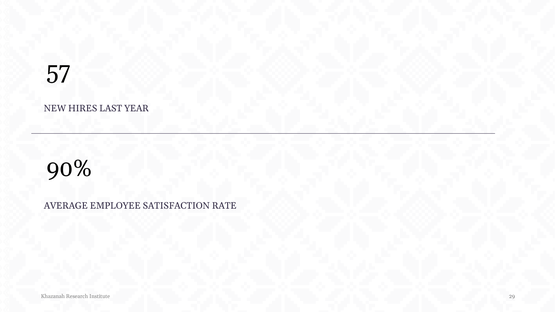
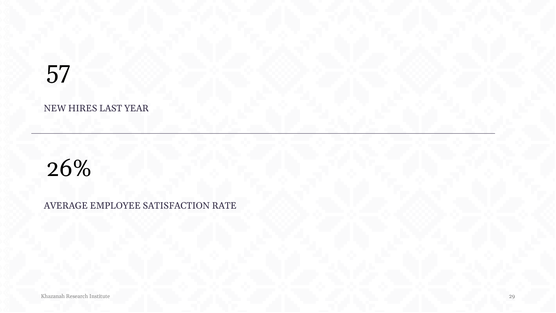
90%: 90% -> 26%
